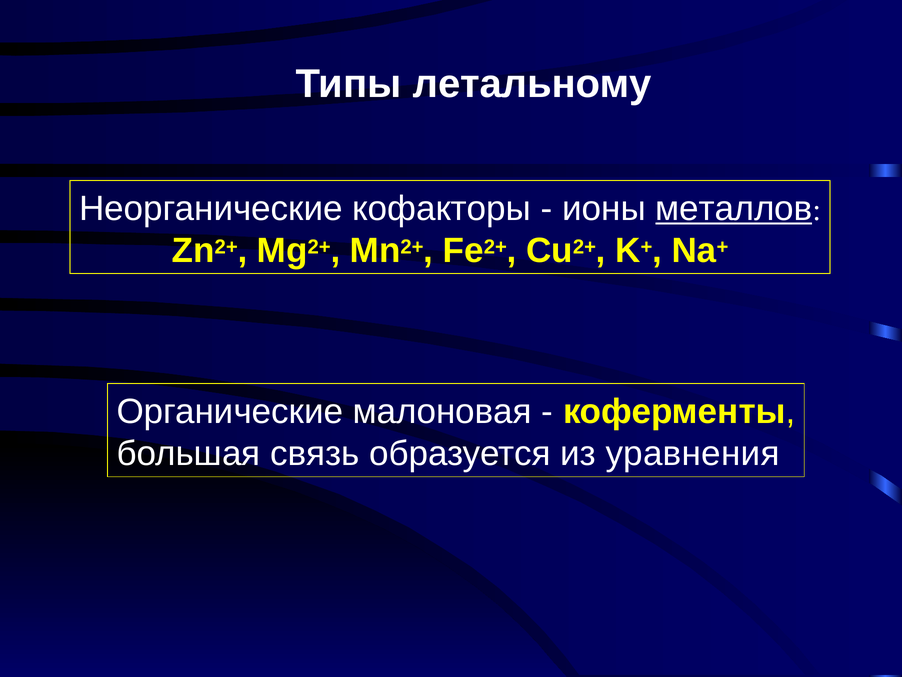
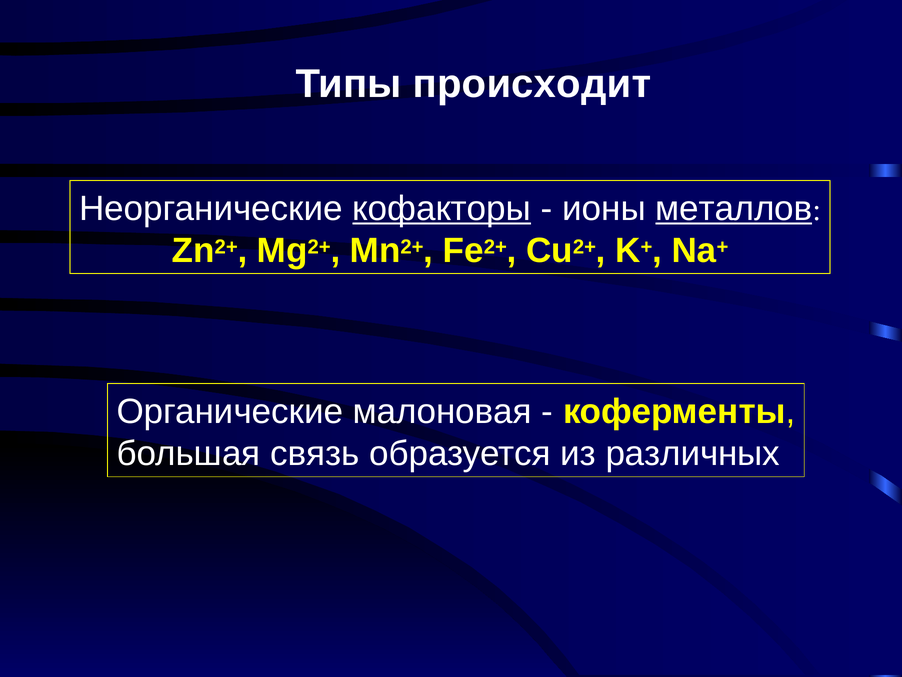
летальному: летальному -> происходит
кофакторы underline: none -> present
уравнения: уравнения -> различных
